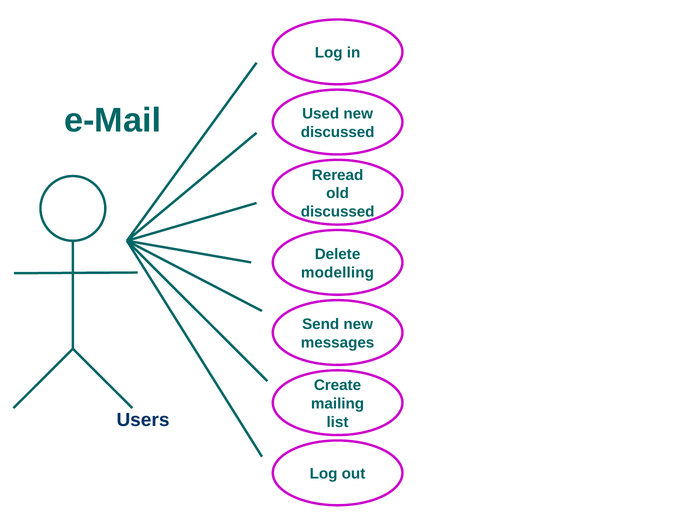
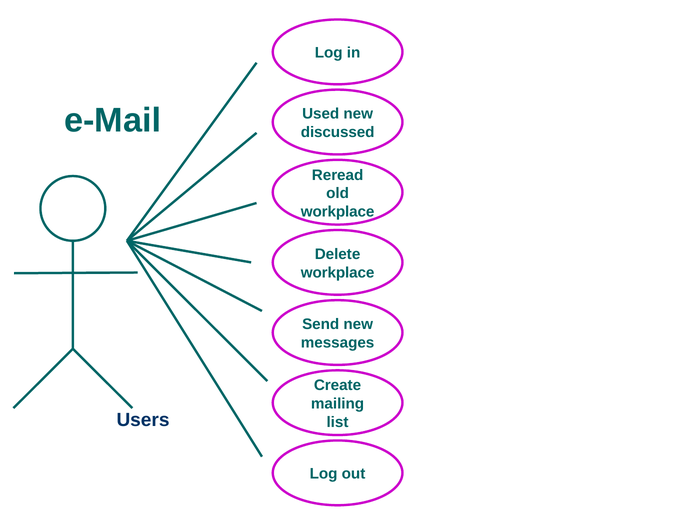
discussed at (338, 212): discussed -> workplace
modelling at (337, 273): modelling -> workplace
